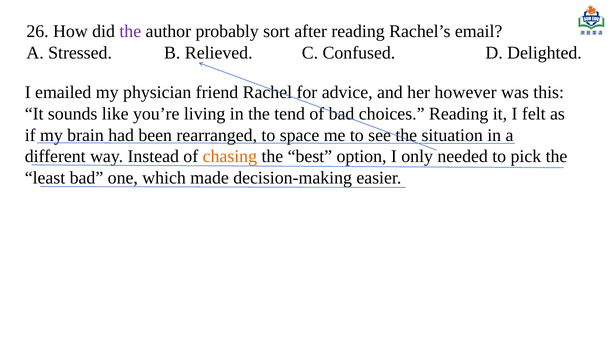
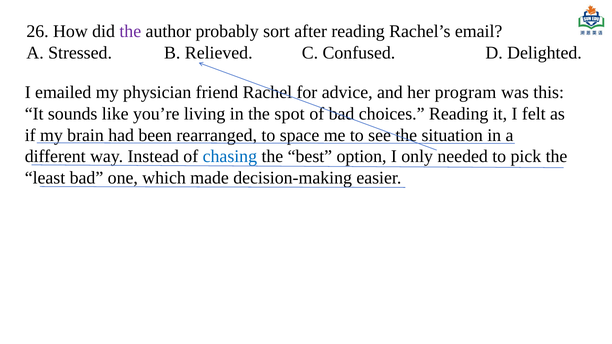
however: however -> program
tend: tend -> spot
chasing colour: orange -> blue
